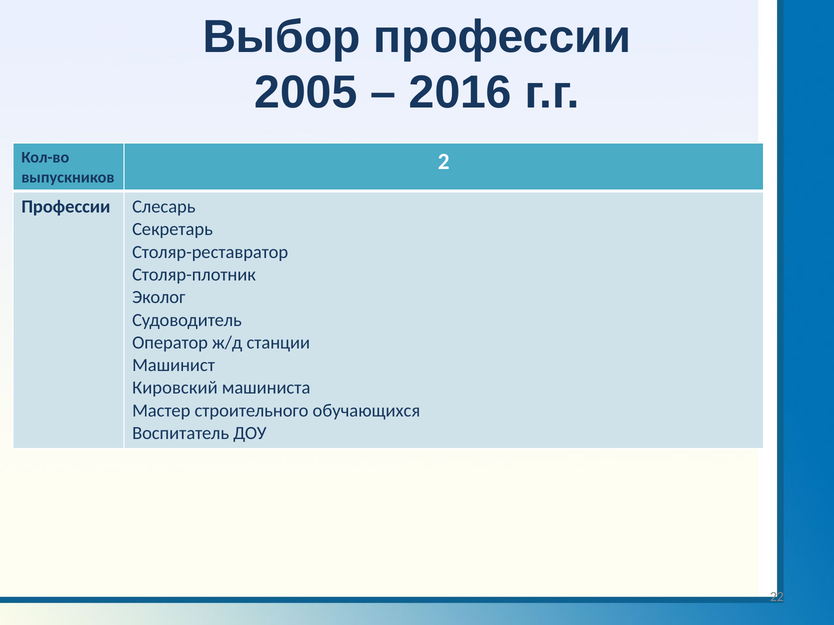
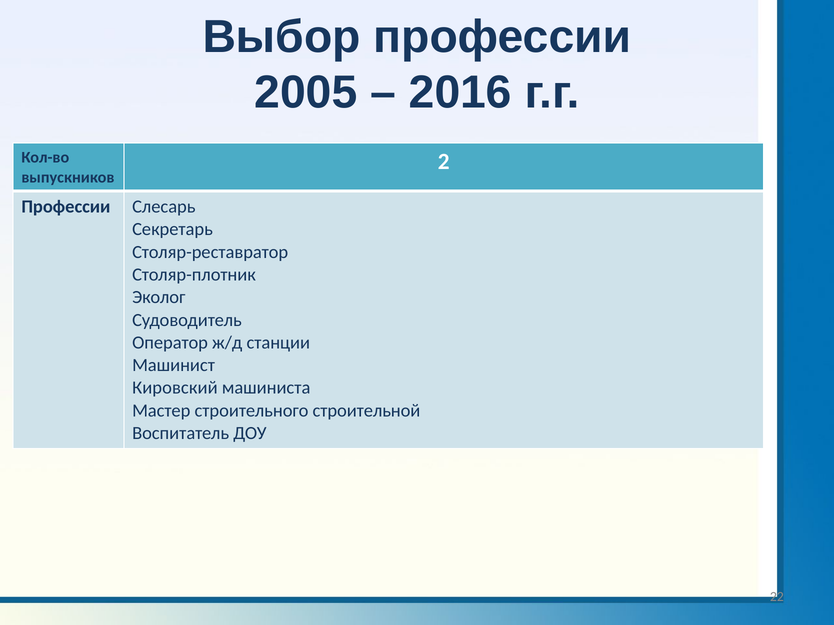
обучающихся: обучающихся -> строительной
